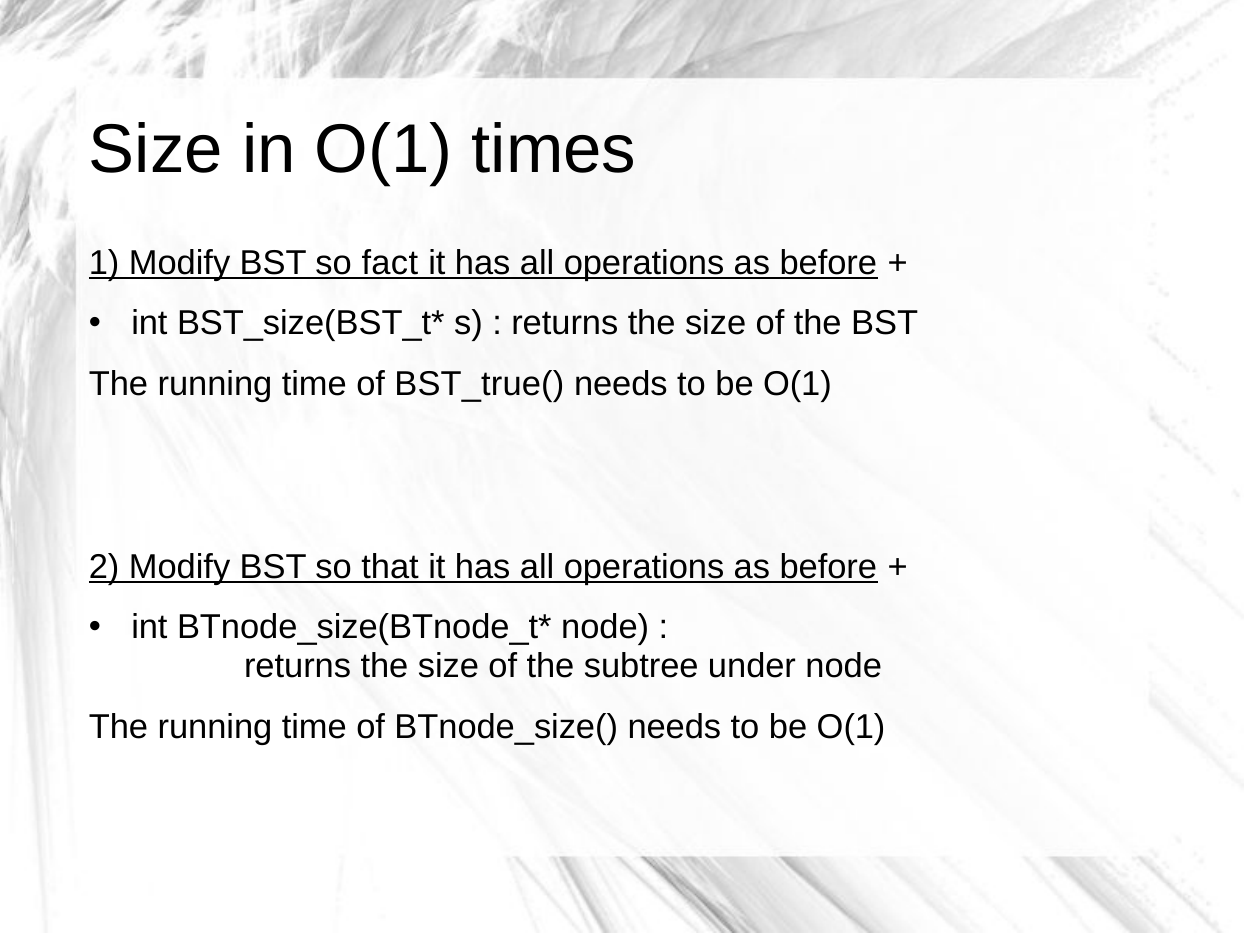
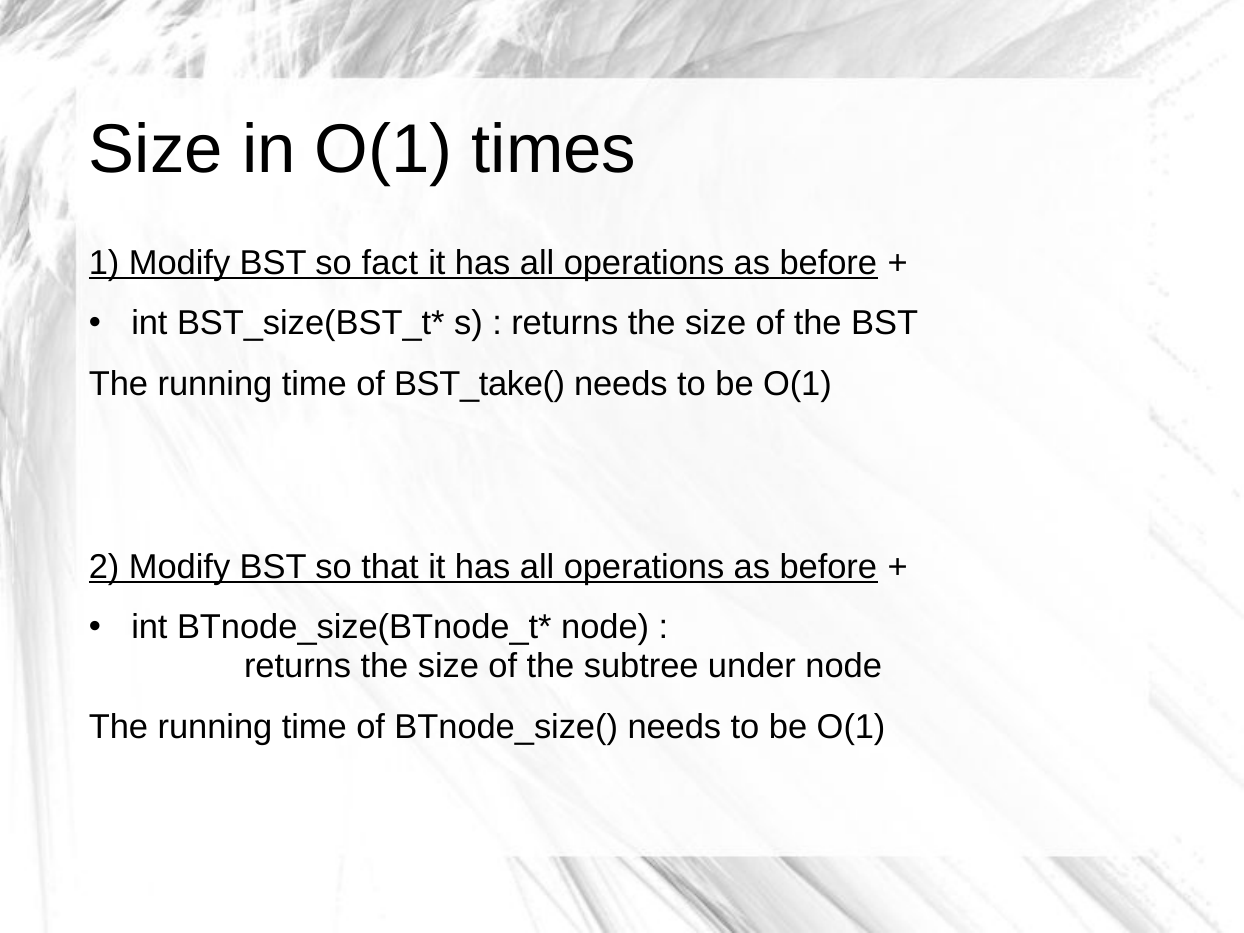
BST_true(: BST_true( -> BST_take(
